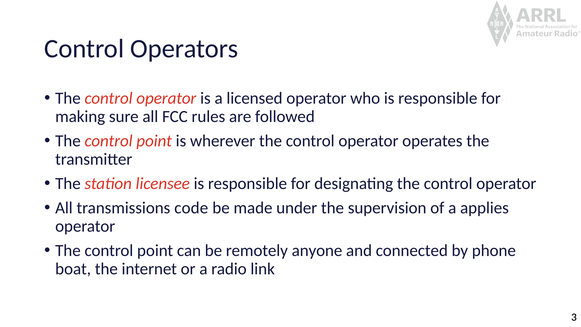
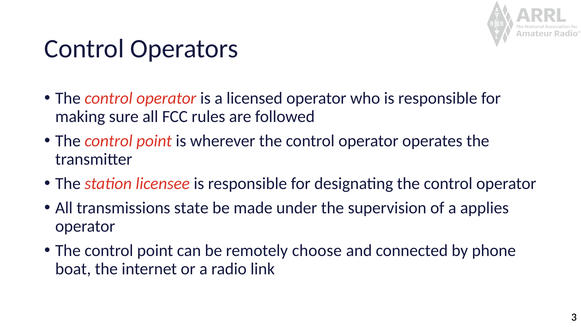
code: code -> state
anyone: anyone -> choose
